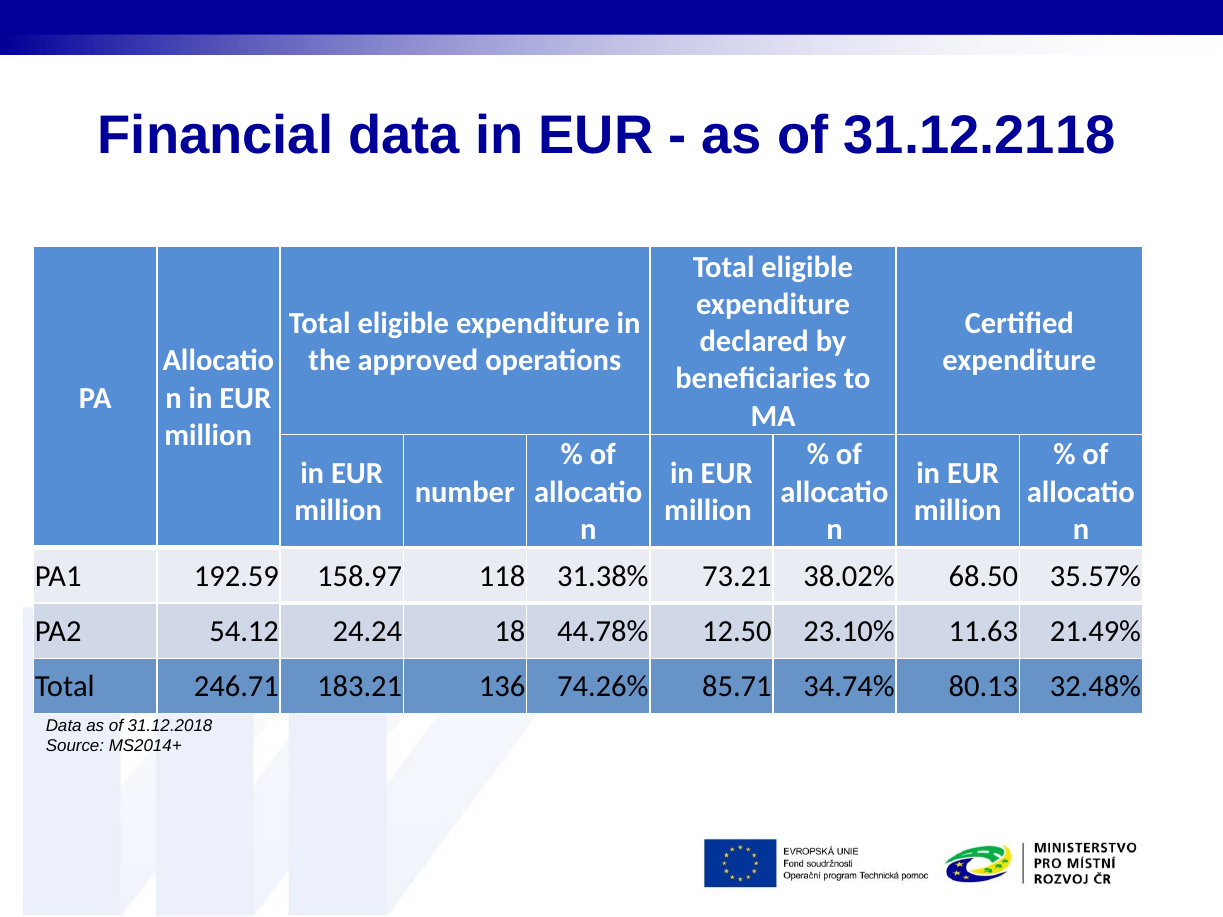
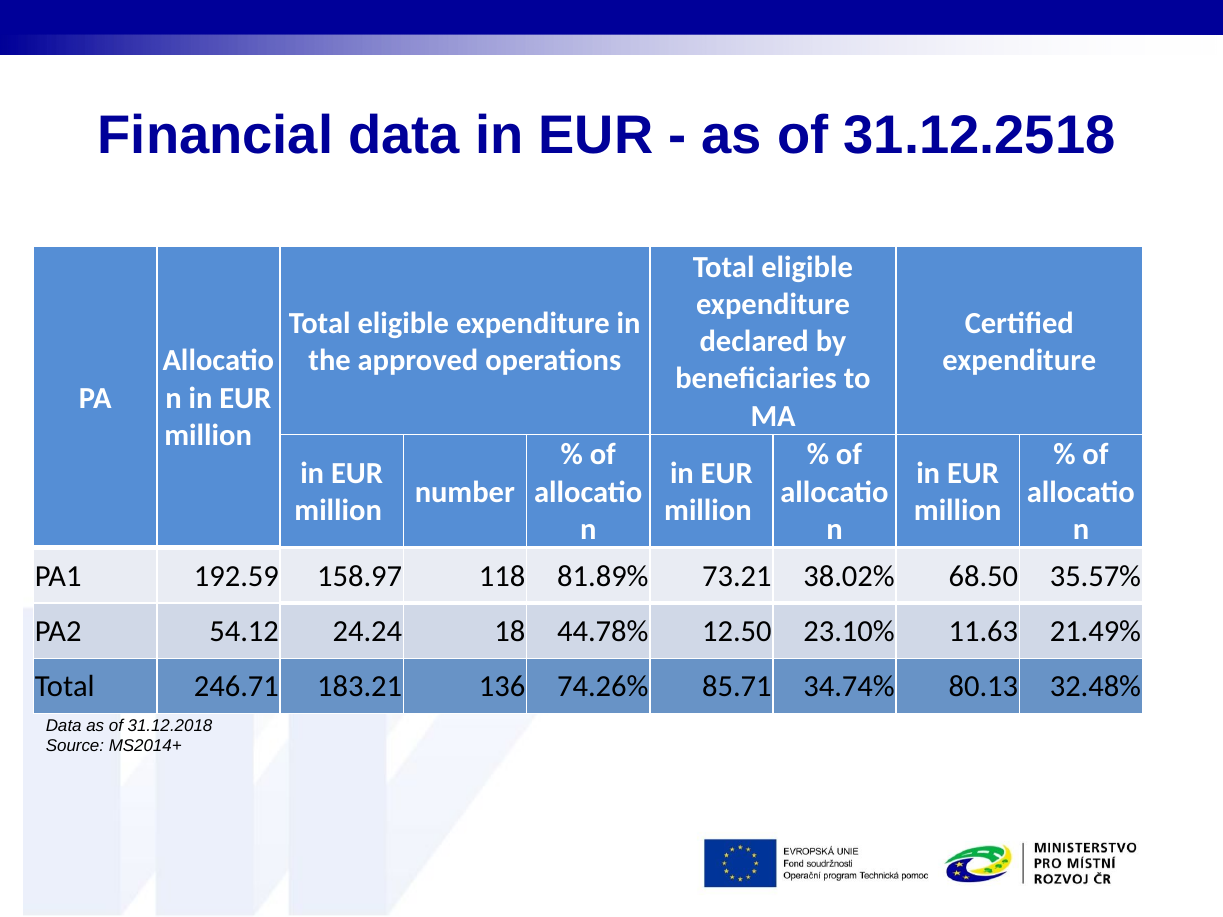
31.12.2118: 31.12.2118 -> 31.12.2518
31.38%: 31.38% -> 81.89%
